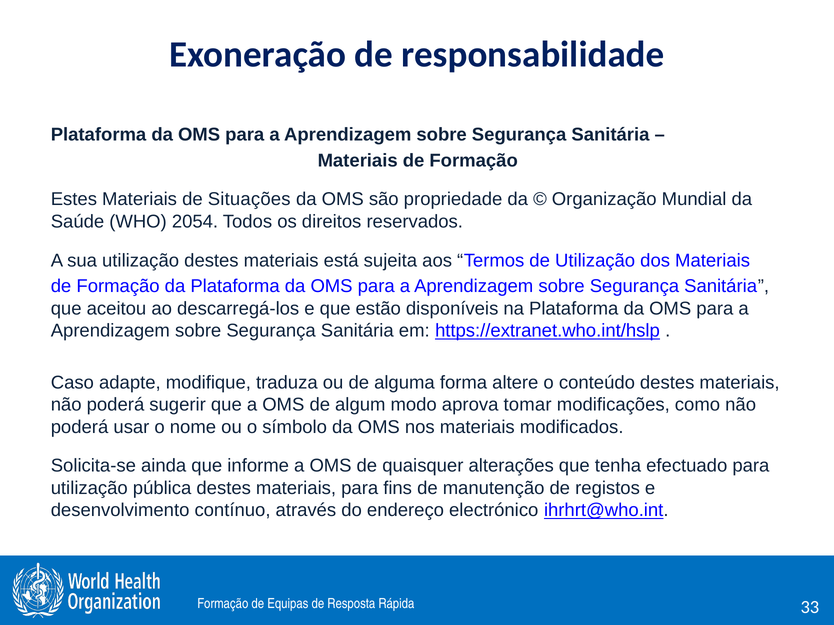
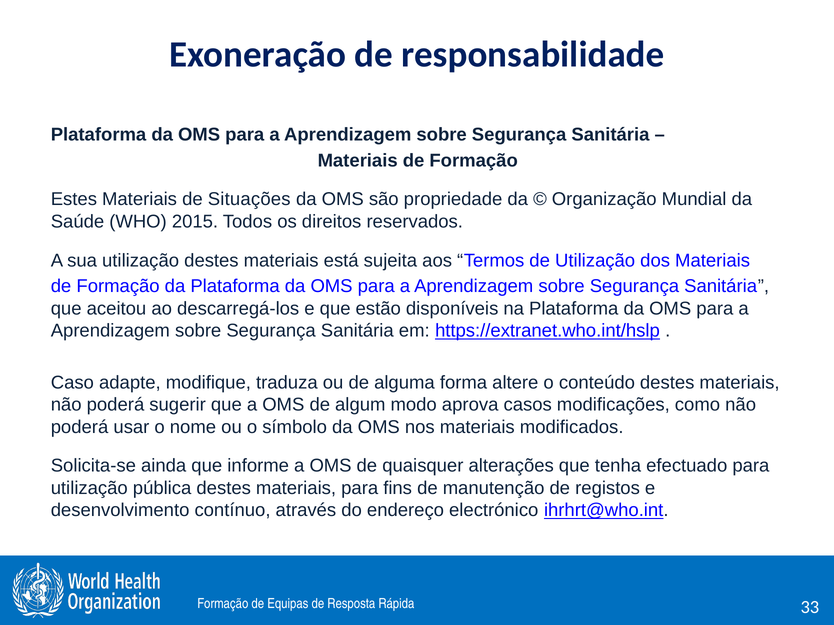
2054: 2054 -> 2015
tomar: tomar -> casos
